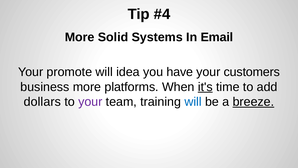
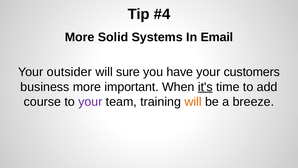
promote: promote -> outsider
idea: idea -> sure
platforms: platforms -> important
dollars: dollars -> course
will at (193, 102) colour: blue -> orange
breeze underline: present -> none
